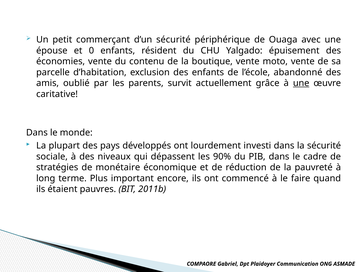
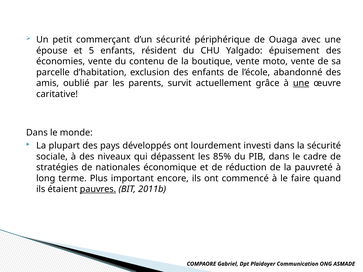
0: 0 -> 5
90%: 90% -> 85%
monétaire: monétaire -> nationales
pauvres underline: none -> present
